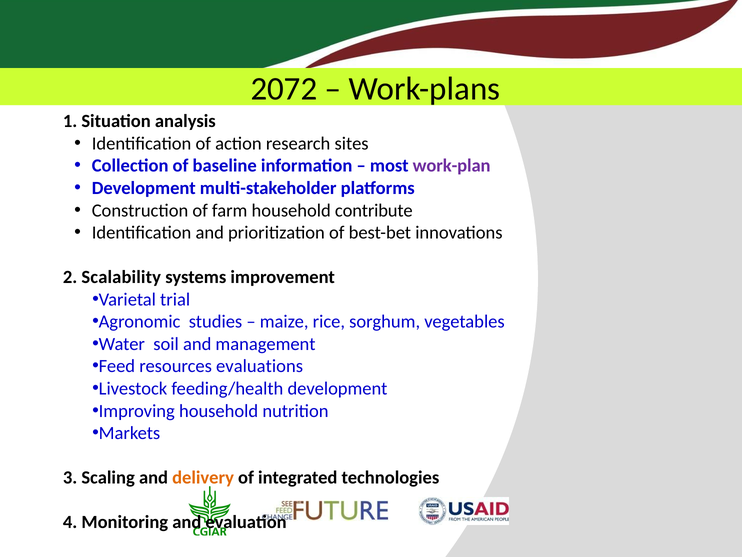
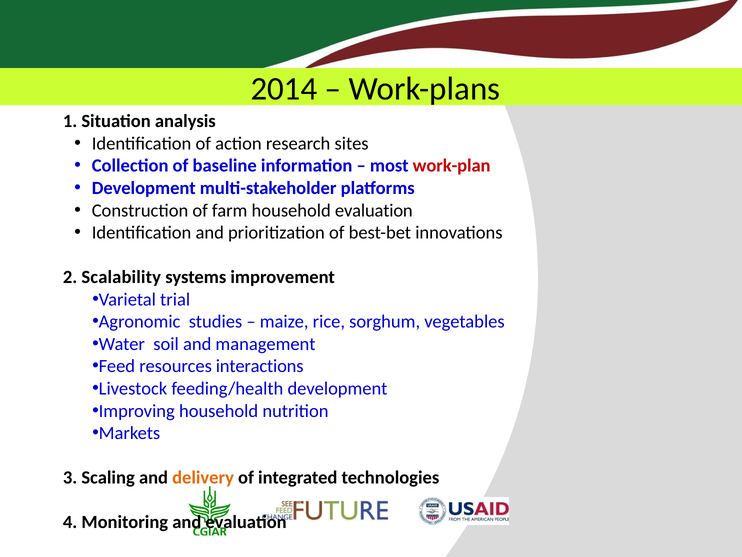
2072: 2072 -> 2014
work-plan colour: purple -> red
household contribute: contribute -> evaluation
evaluations: evaluations -> interactions
